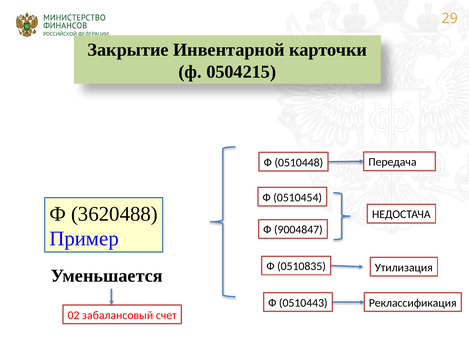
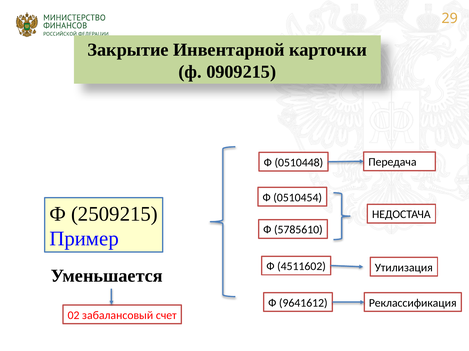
0504215: 0504215 -> 0909215
3620488: 3620488 -> 2509215
9004847: 9004847 -> 5785610
0510835: 0510835 -> 4511602
0510443: 0510443 -> 9641612
